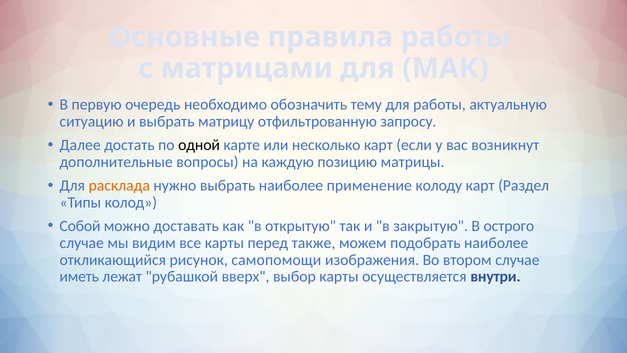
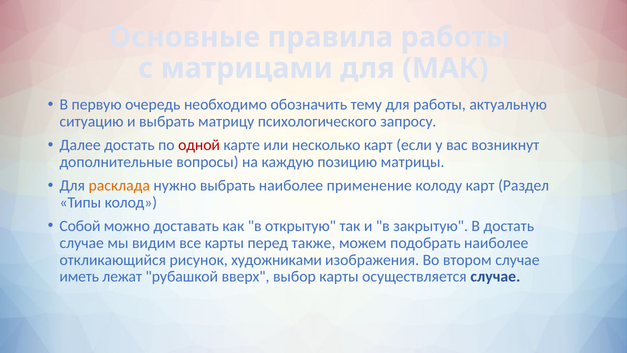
отфильтрованную: отфильтрованную -> психологического
одной colour: black -> red
В острого: острого -> достать
самопомощи: самопомощи -> художниками
осуществляется внутри: внутри -> случае
